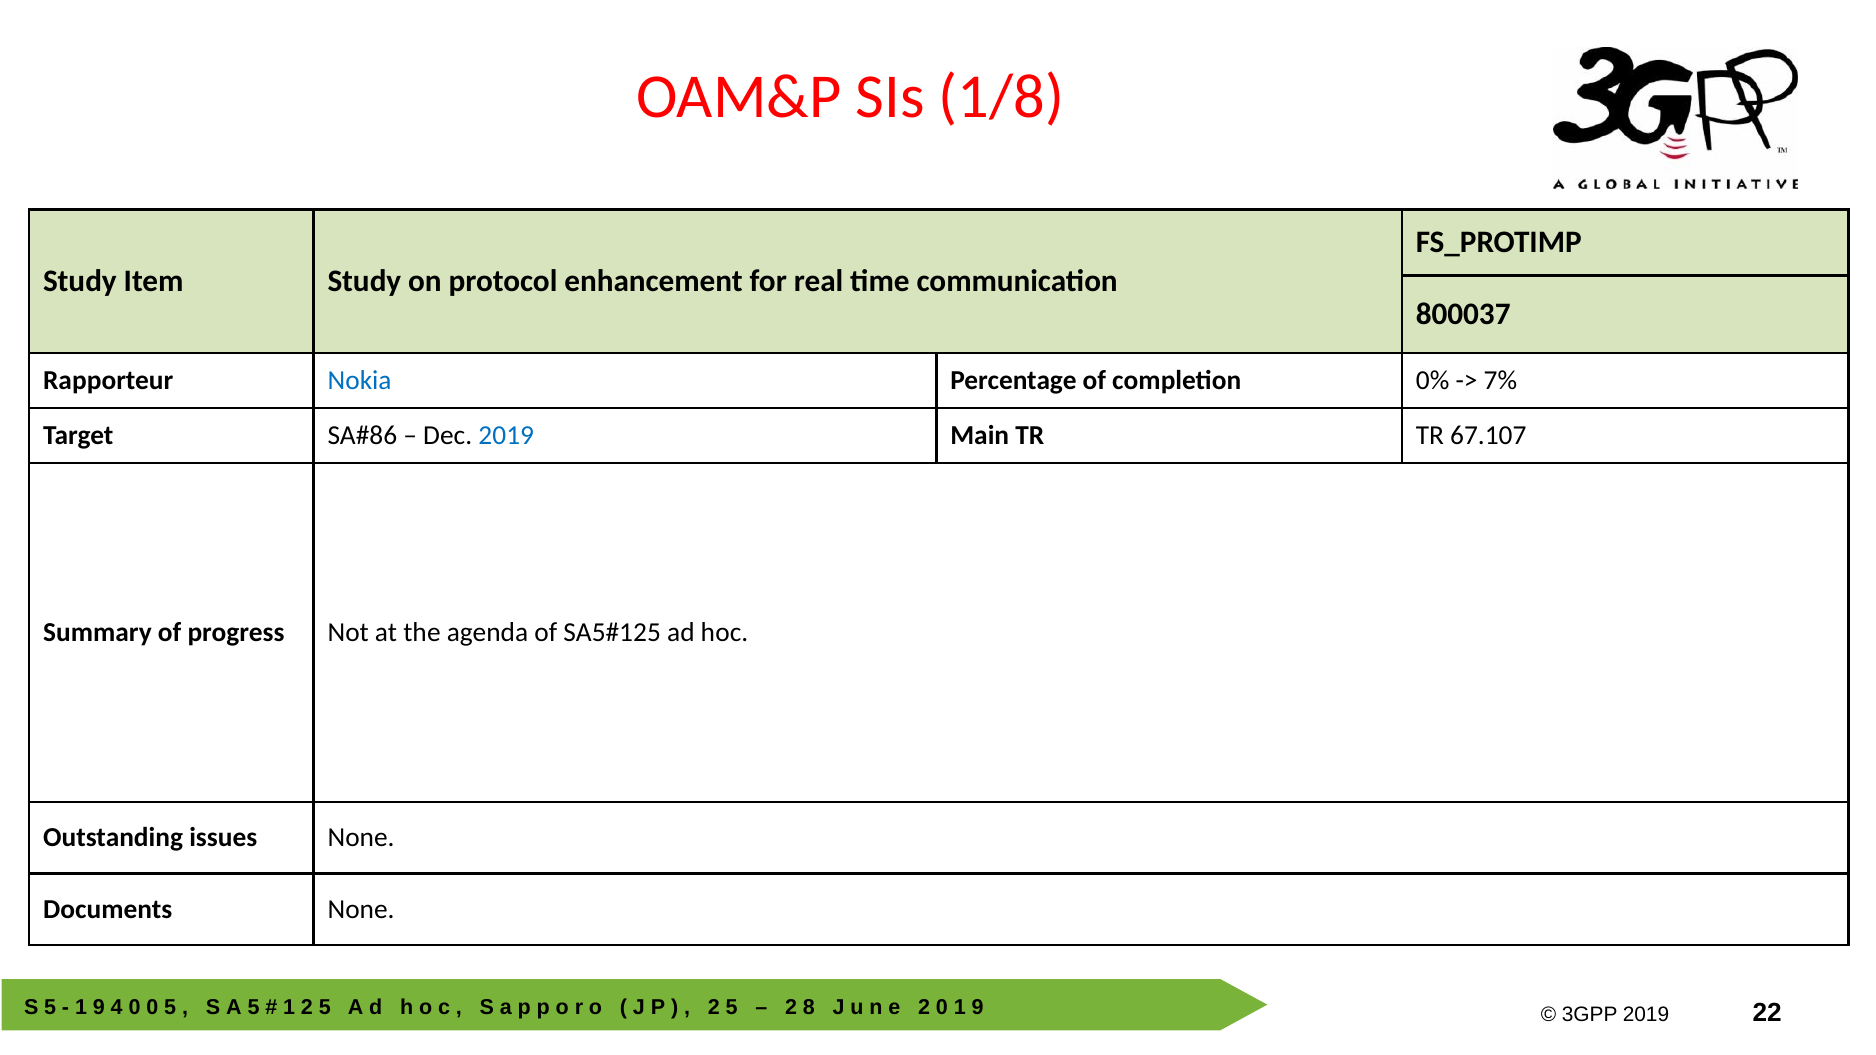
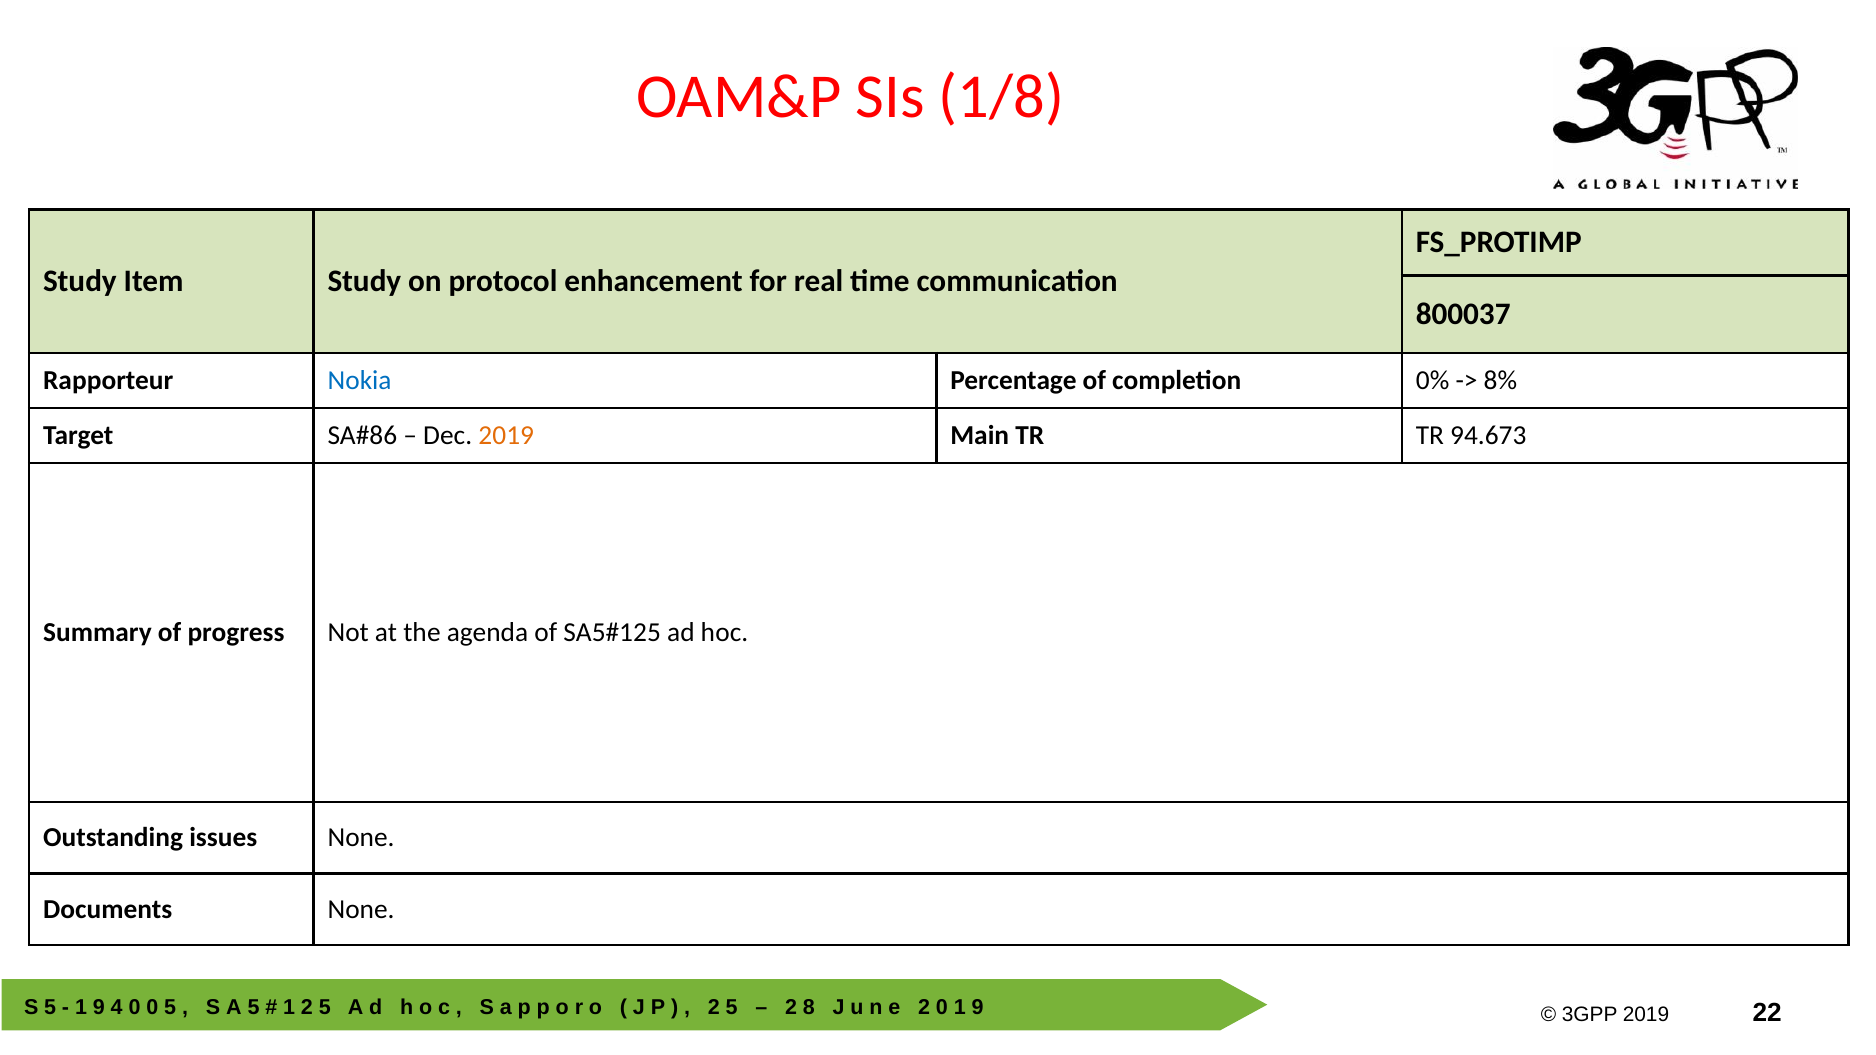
7%: 7% -> 8%
2019 at (506, 436) colour: blue -> orange
67.107: 67.107 -> 94.673
